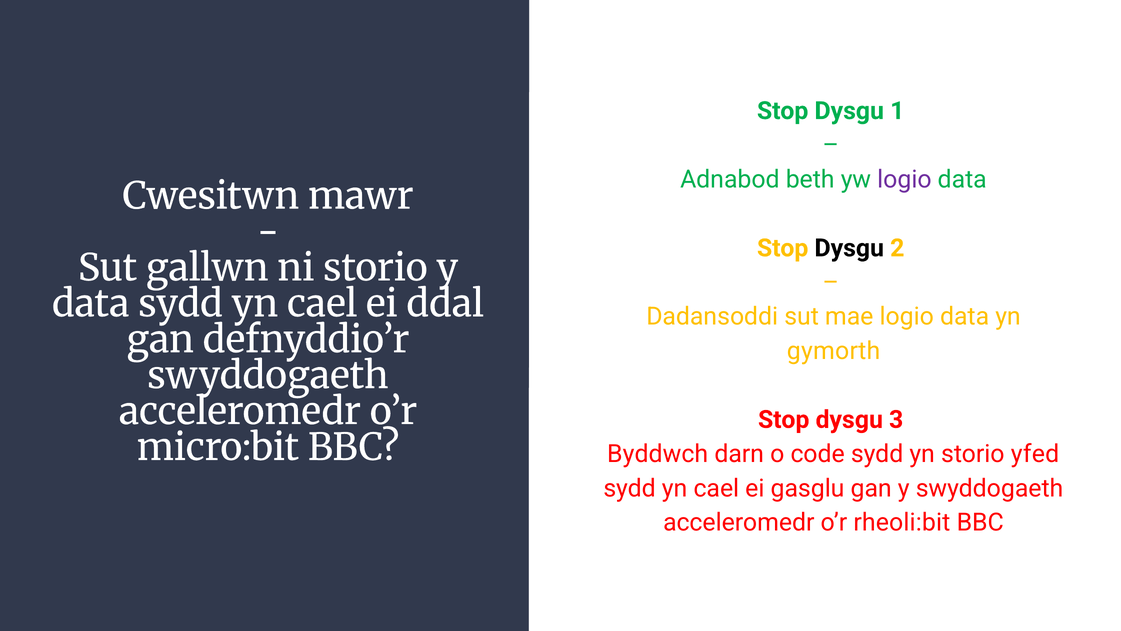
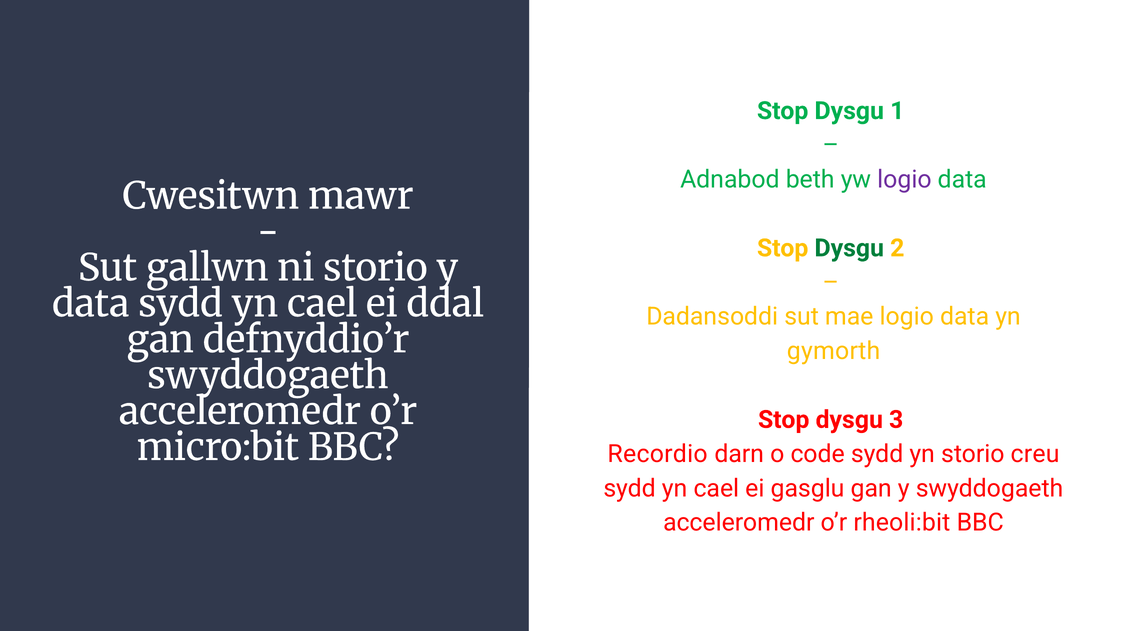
Dysgu at (849, 248) colour: black -> green
Byddwch: Byddwch -> Recordio
yfed: yfed -> creu
